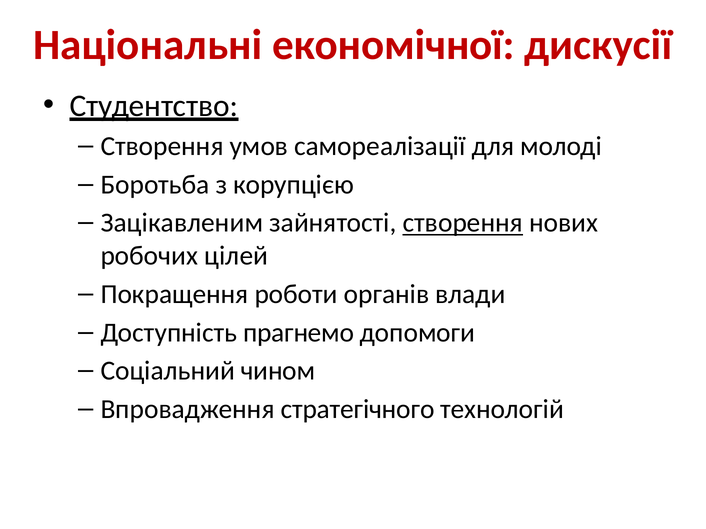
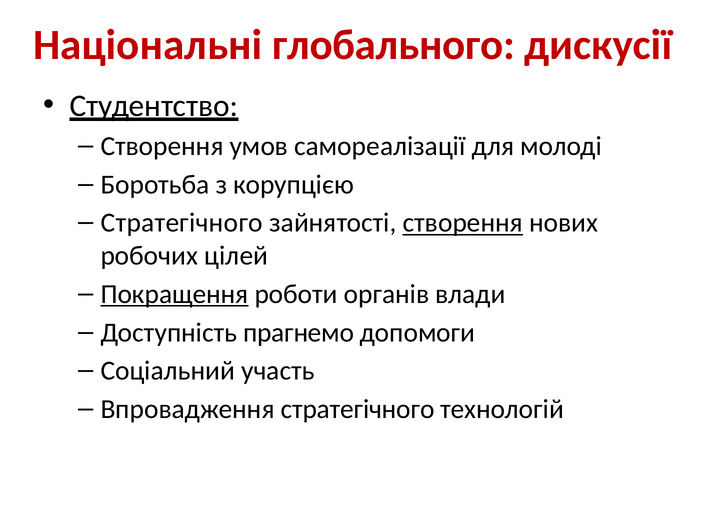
економічної: економічної -> глобального
Зацікавленим at (182, 223): Зацікавленим -> Стратегічного
Покращення underline: none -> present
чином: чином -> участь
